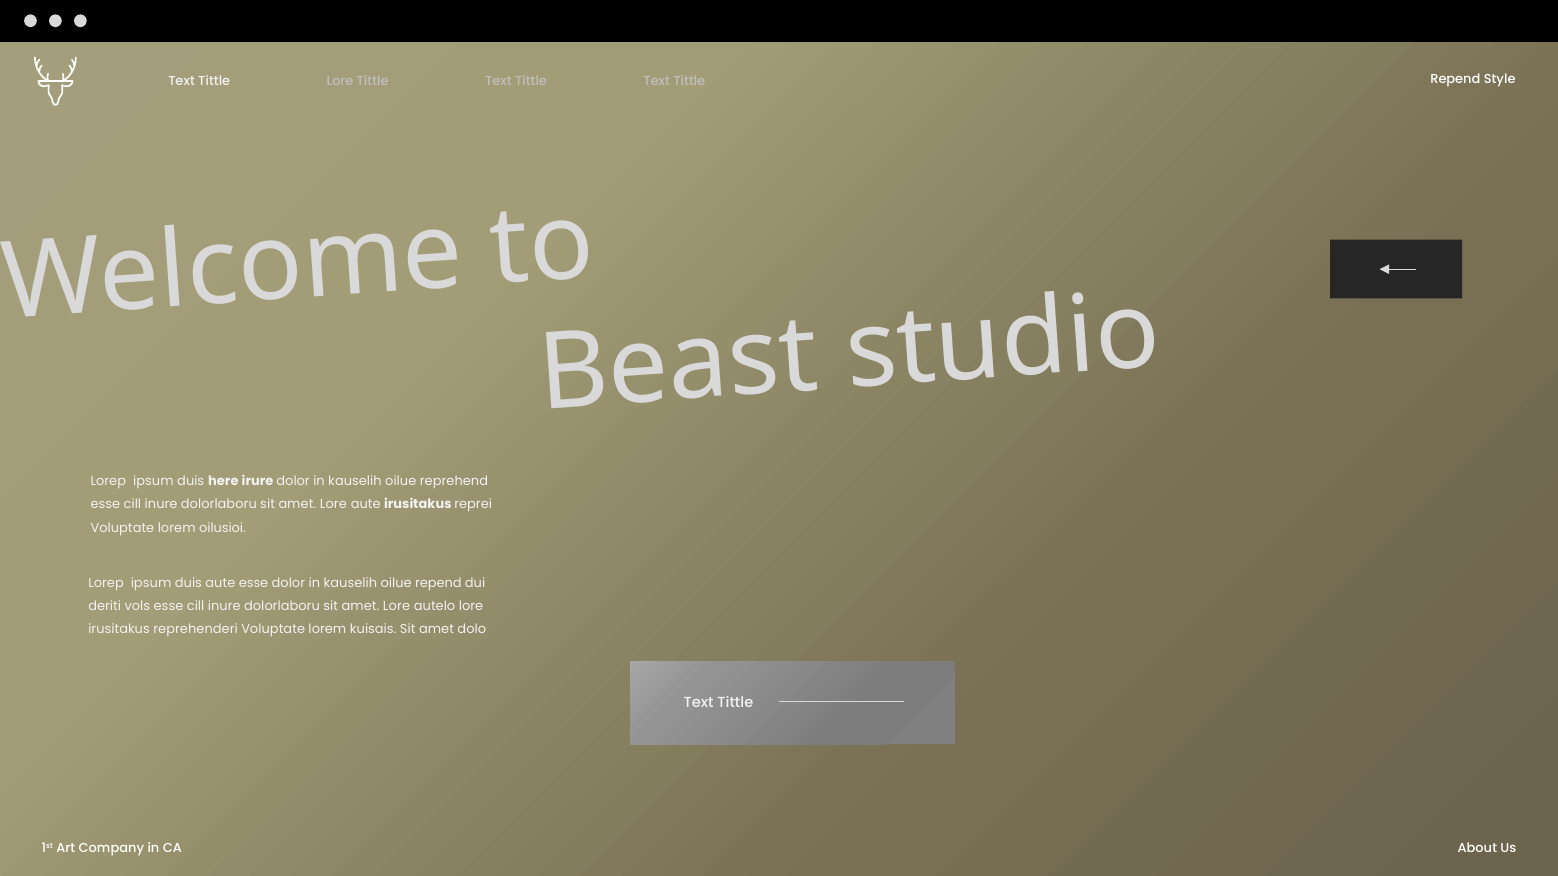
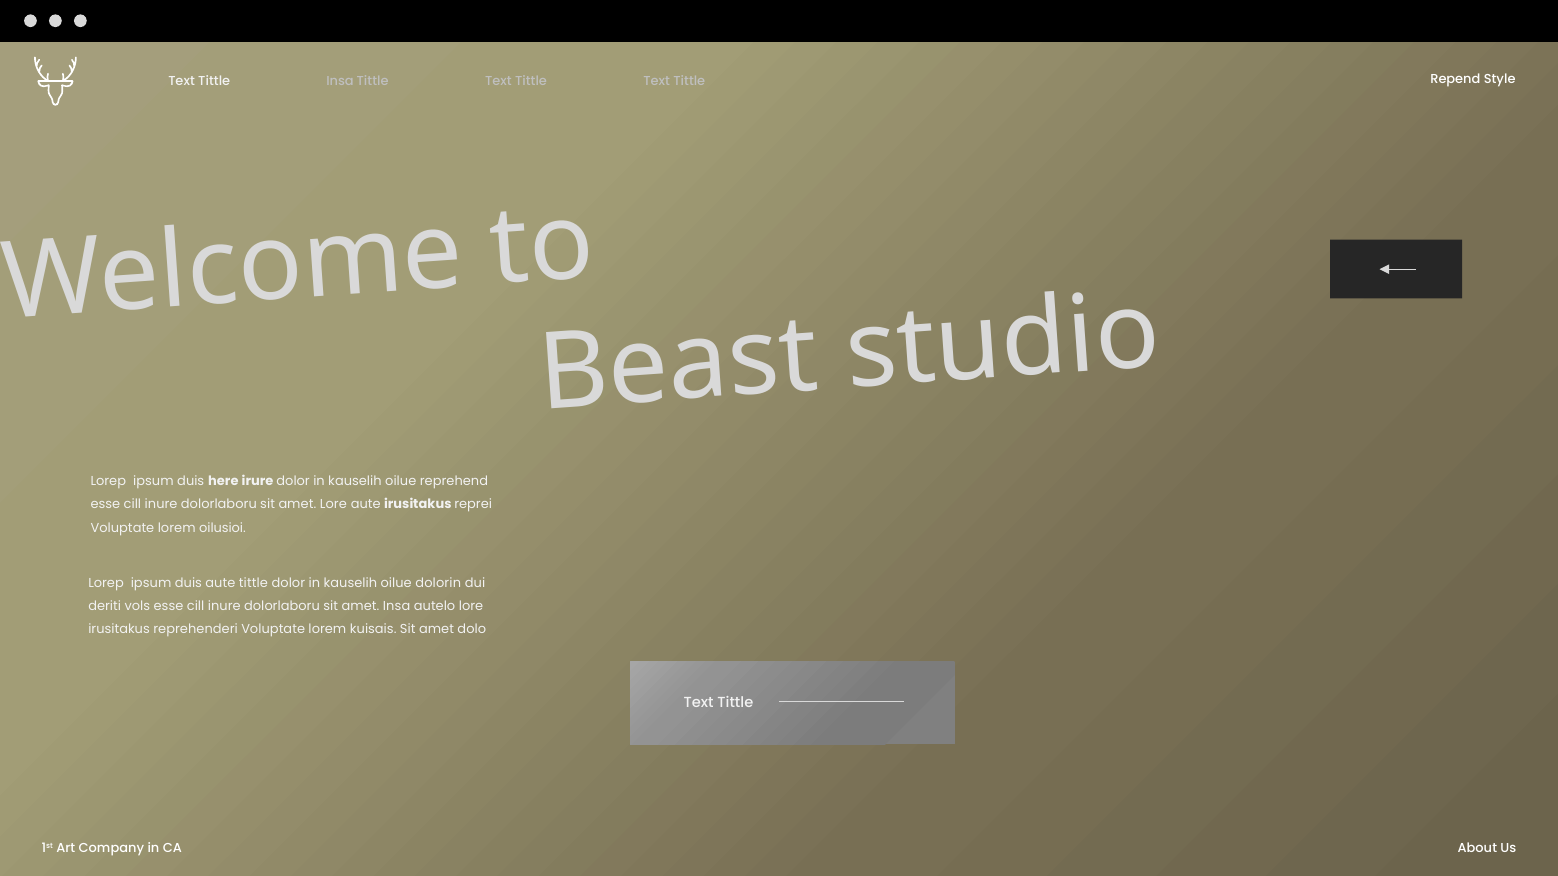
Tittle Lore: Lore -> Insa
aute esse: esse -> tittle
oilue repend: repend -> dolorin
Lore at (397, 606): Lore -> Insa
